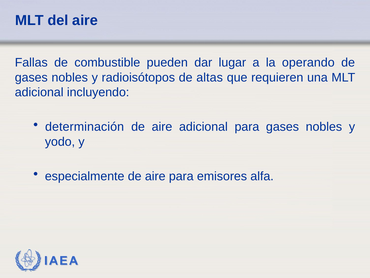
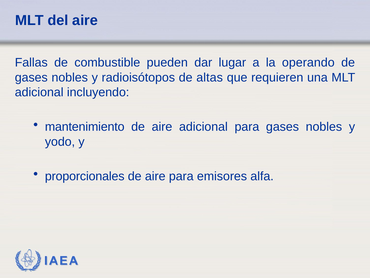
determinación: determinación -> mantenimiento
especialmente: especialmente -> proporcionales
